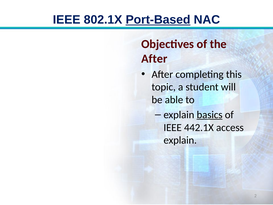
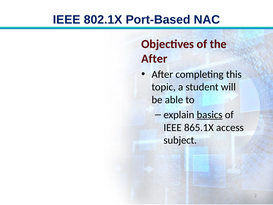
Port-Based underline: present -> none
442.1X: 442.1X -> 865.1X
explain at (180, 140): explain -> subject
